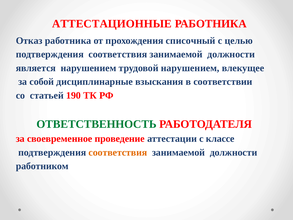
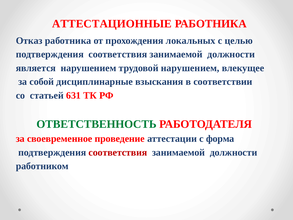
списочный: списочный -> локальных
190: 190 -> 631
классе: классе -> форма
соответствия at (118, 152) colour: orange -> red
